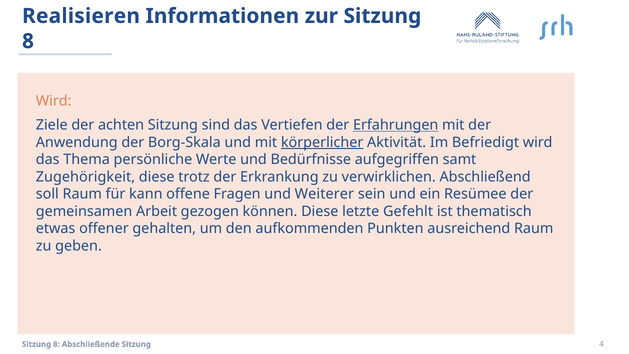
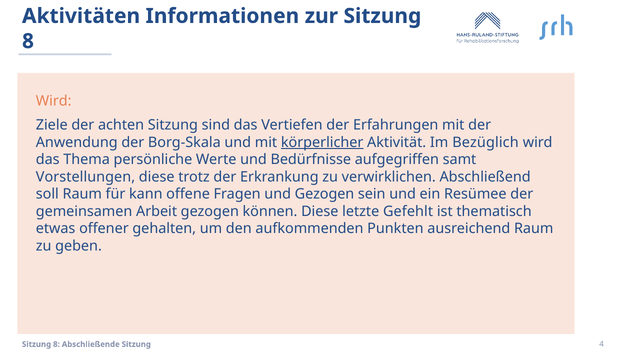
Realisieren: Realisieren -> Aktivitäten
Erfahrungen underline: present -> none
Befriedigt: Befriedigt -> Bezüglich
Zugehörigkeit: Zugehörigkeit -> Vorstellungen
und Weiterer: Weiterer -> Gezogen
